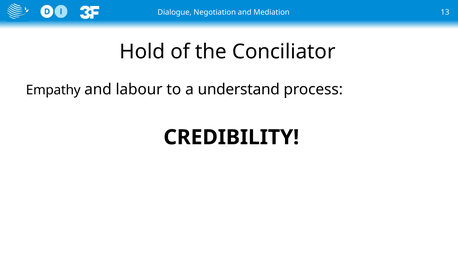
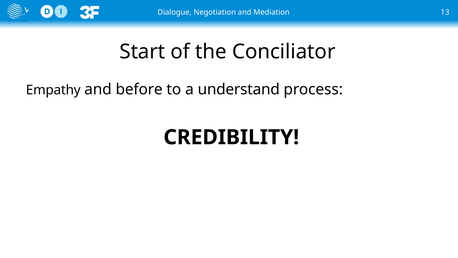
Hold: Hold -> Start
labour: labour -> before
